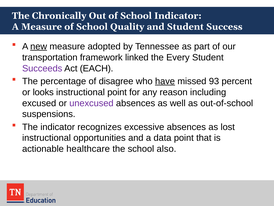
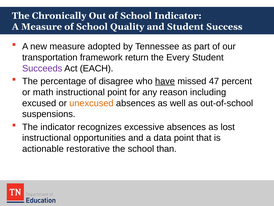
new underline: present -> none
linked: linked -> return
93: 93 -> 47
looks: looks -> math
unexcused colour: purple -> orange
healthcare: healthcare -> restorative
also: also -> than
